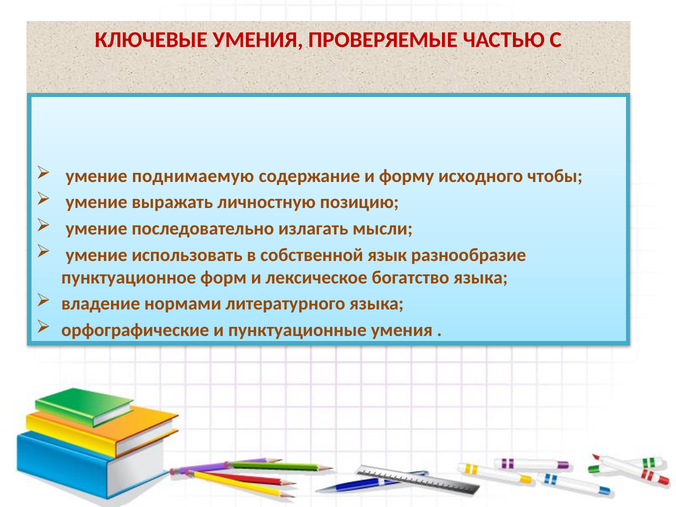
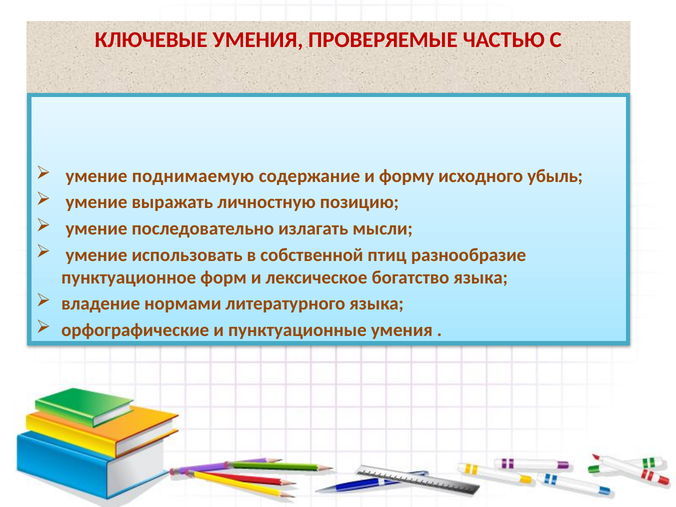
чтобы: чтобы -> убыль
язык: язык -> птиц
